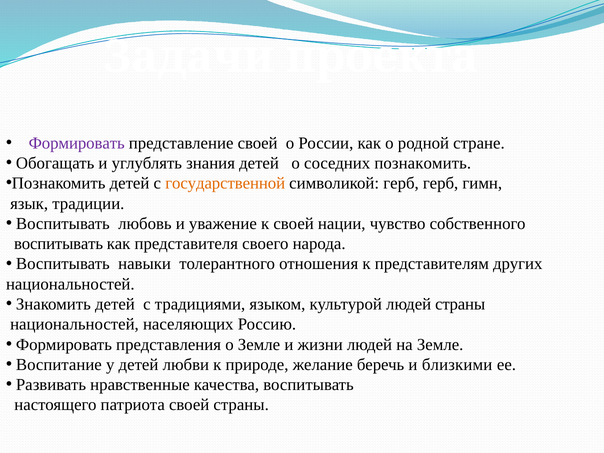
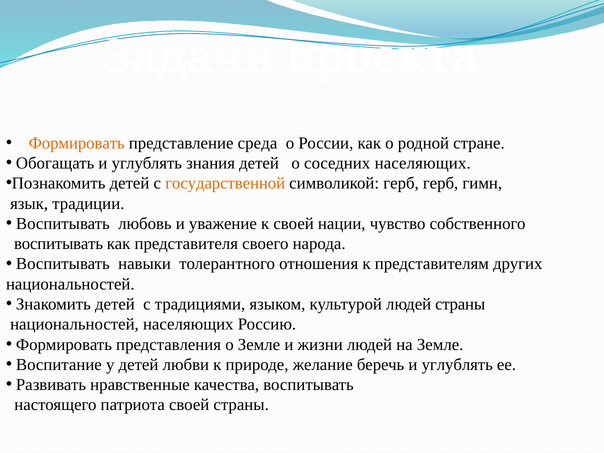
Формировать at (77, 143) colour: purple -> orange
представление своей: своей -> среда
соседних познакомить: познакомить -> населяющих
беречь и близкими: близкими -> углублять
